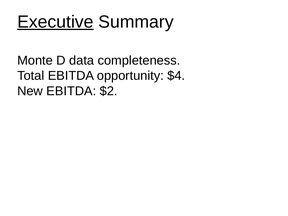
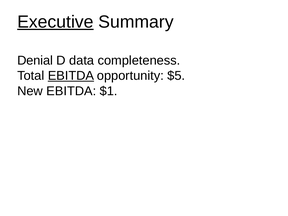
Monte: Monte -> Denial
EBITDA at (71, 76) underline: none -> present
$4: $4 -> $5
$2: $2 -> $1
